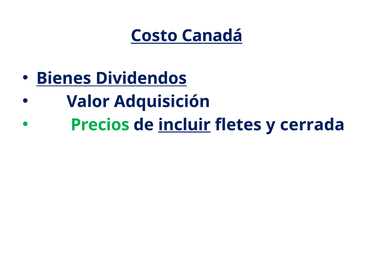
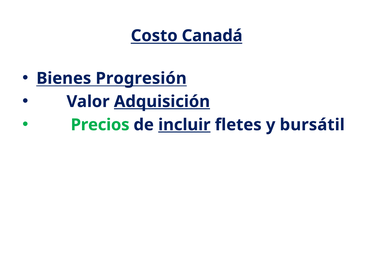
Dividendos: Dividendos -> Progresión
Adquisición underline: none -> present
cerrada: cerrada -> bursátil
